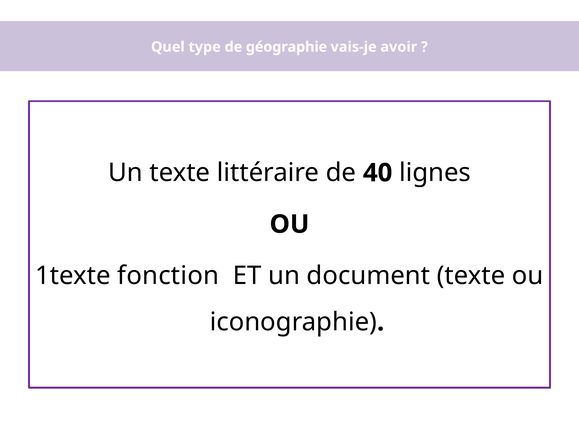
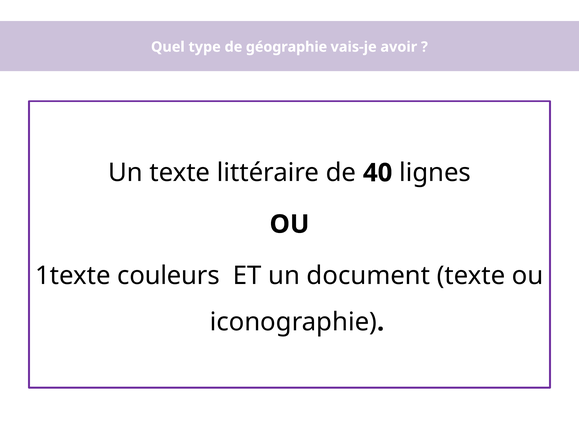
fonction: fonction -> couleurs
